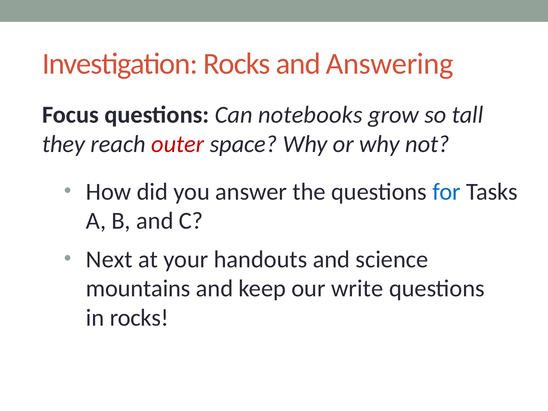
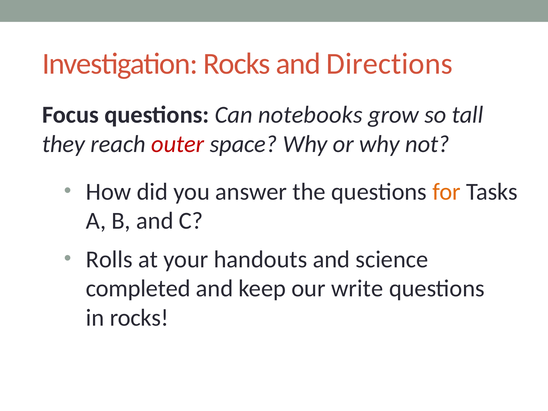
Answering: Answering -> Directions
for colour: blue -> orange
Next: Next -> Rolls
mountains: mountains -> completed
